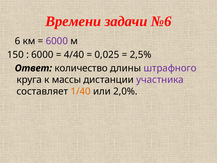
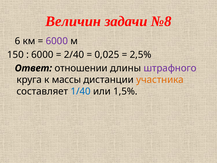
Времени: Времени -> Величин
№6: №6 -> №8
4/40: 4/40 -> 2/40
количество: количество -> отношении
участника colour: purple -> orange
1/40 colour: orange -> blue
2,0%: 2,0% -> 1,5%
